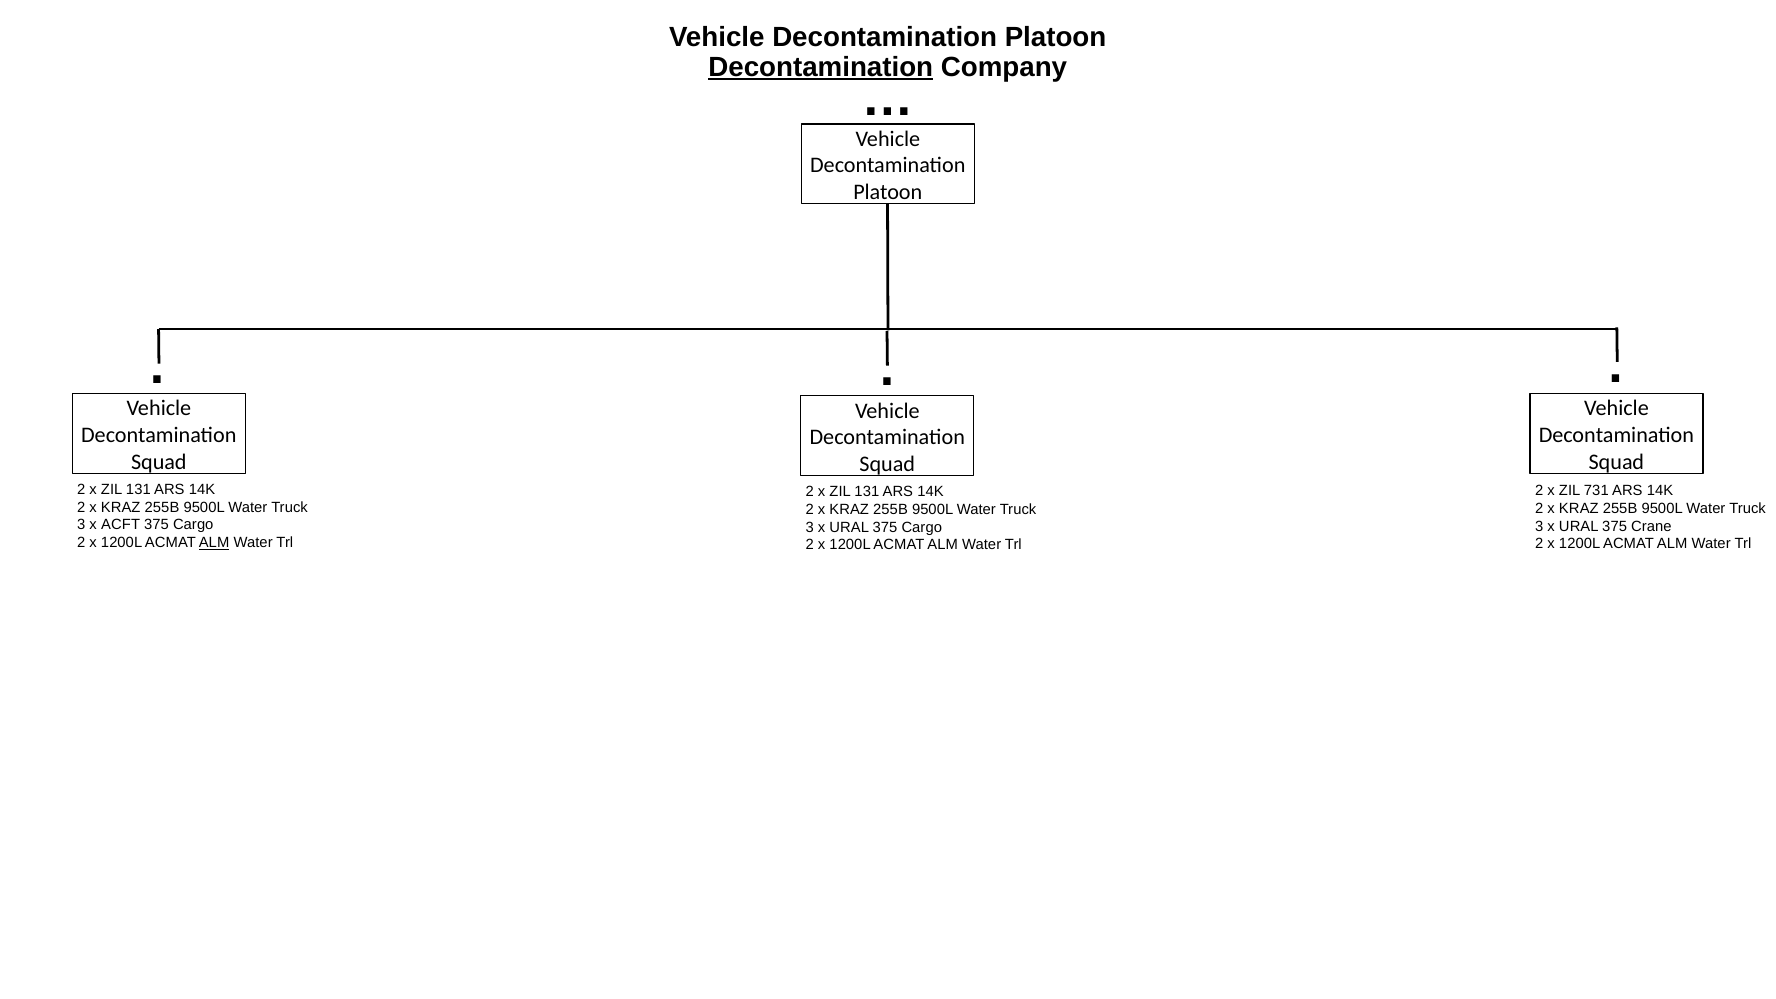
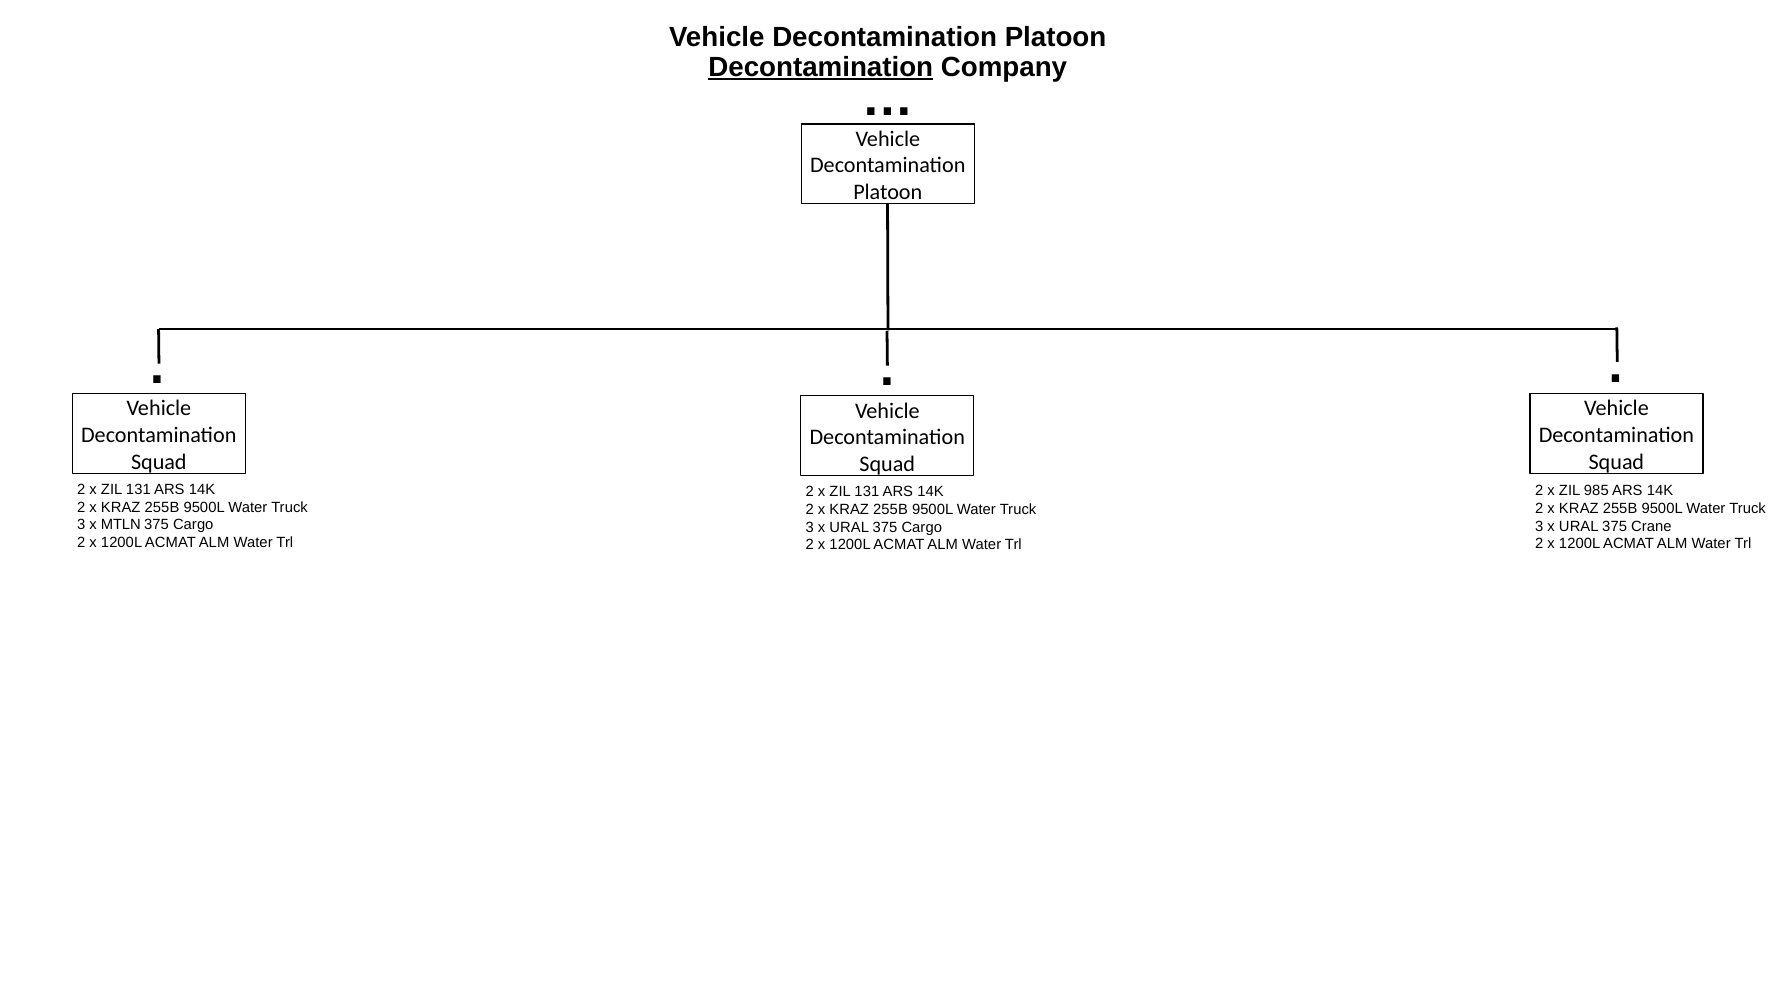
731: 731 -> 985
ACFT: ACFT -> MTLN
ALM at (214, 543) underline: present -> none
